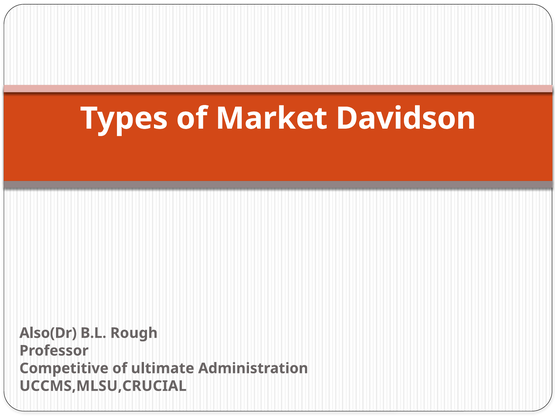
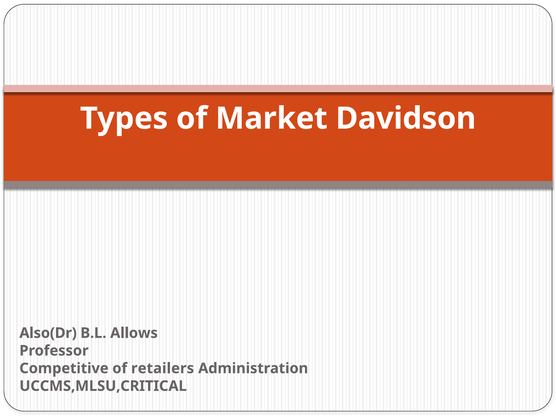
Rough: Rough -> Allows
ultimate: ultimate -> retailers
UCCMS,MLSU,CRUCIAL: UCCMS,MLSU,CRUCIAL -> UCCMS,MLSU,CRITICAL
